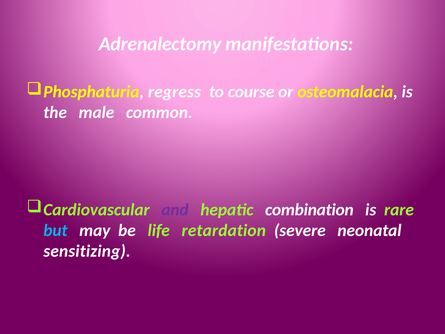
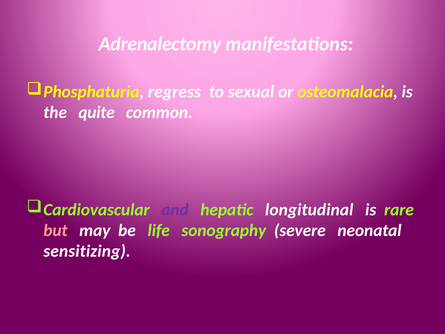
course: course -> sexual
male: male -> quite
combination: combination -> longitudinal
but colour: light blue -> pink
retardation: retardation -> sonography
